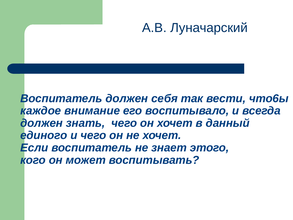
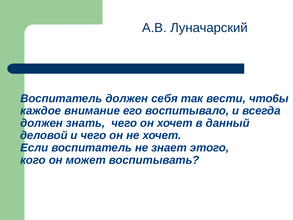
единого: единого -> деловой
